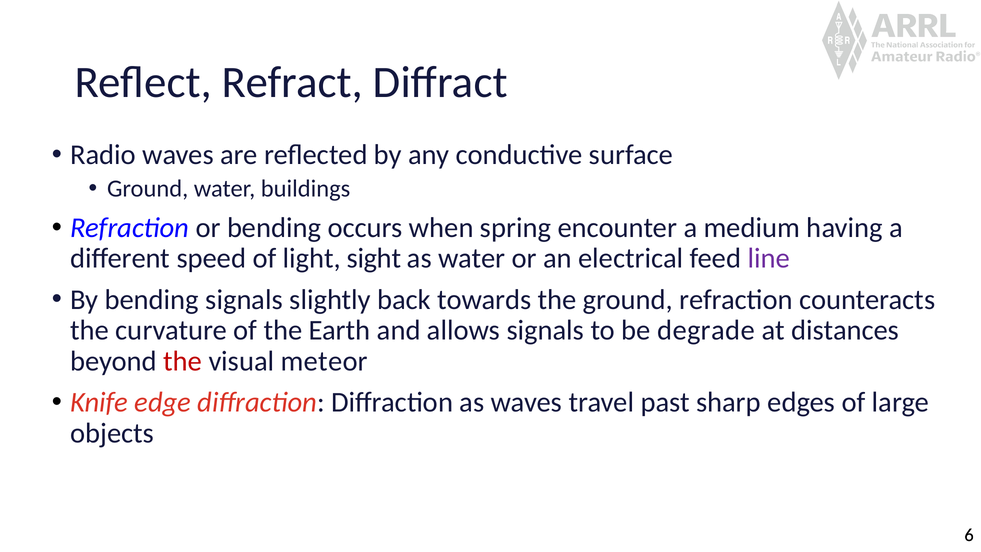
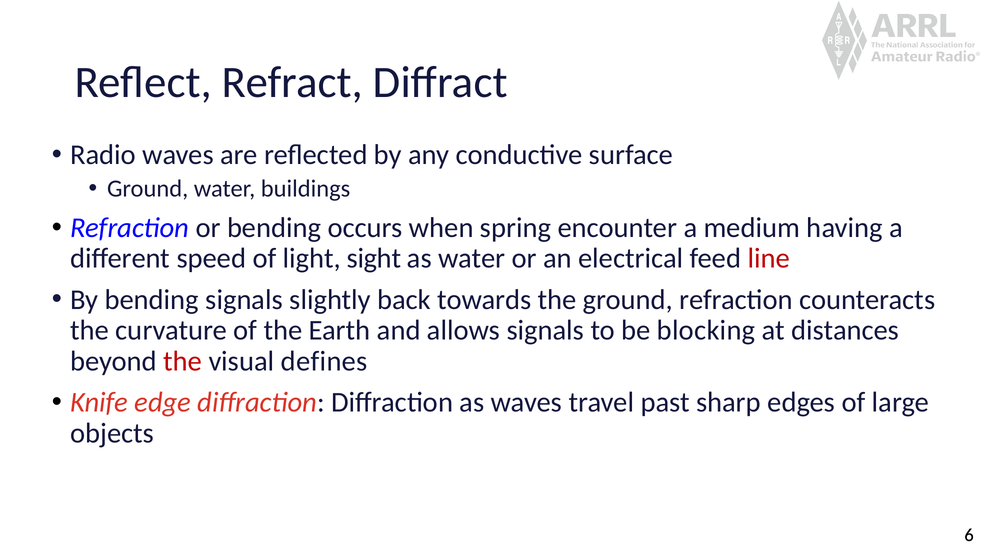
line colour: purple -> red
degrade: degrade -> blocking
meteor: meteor -> defines
